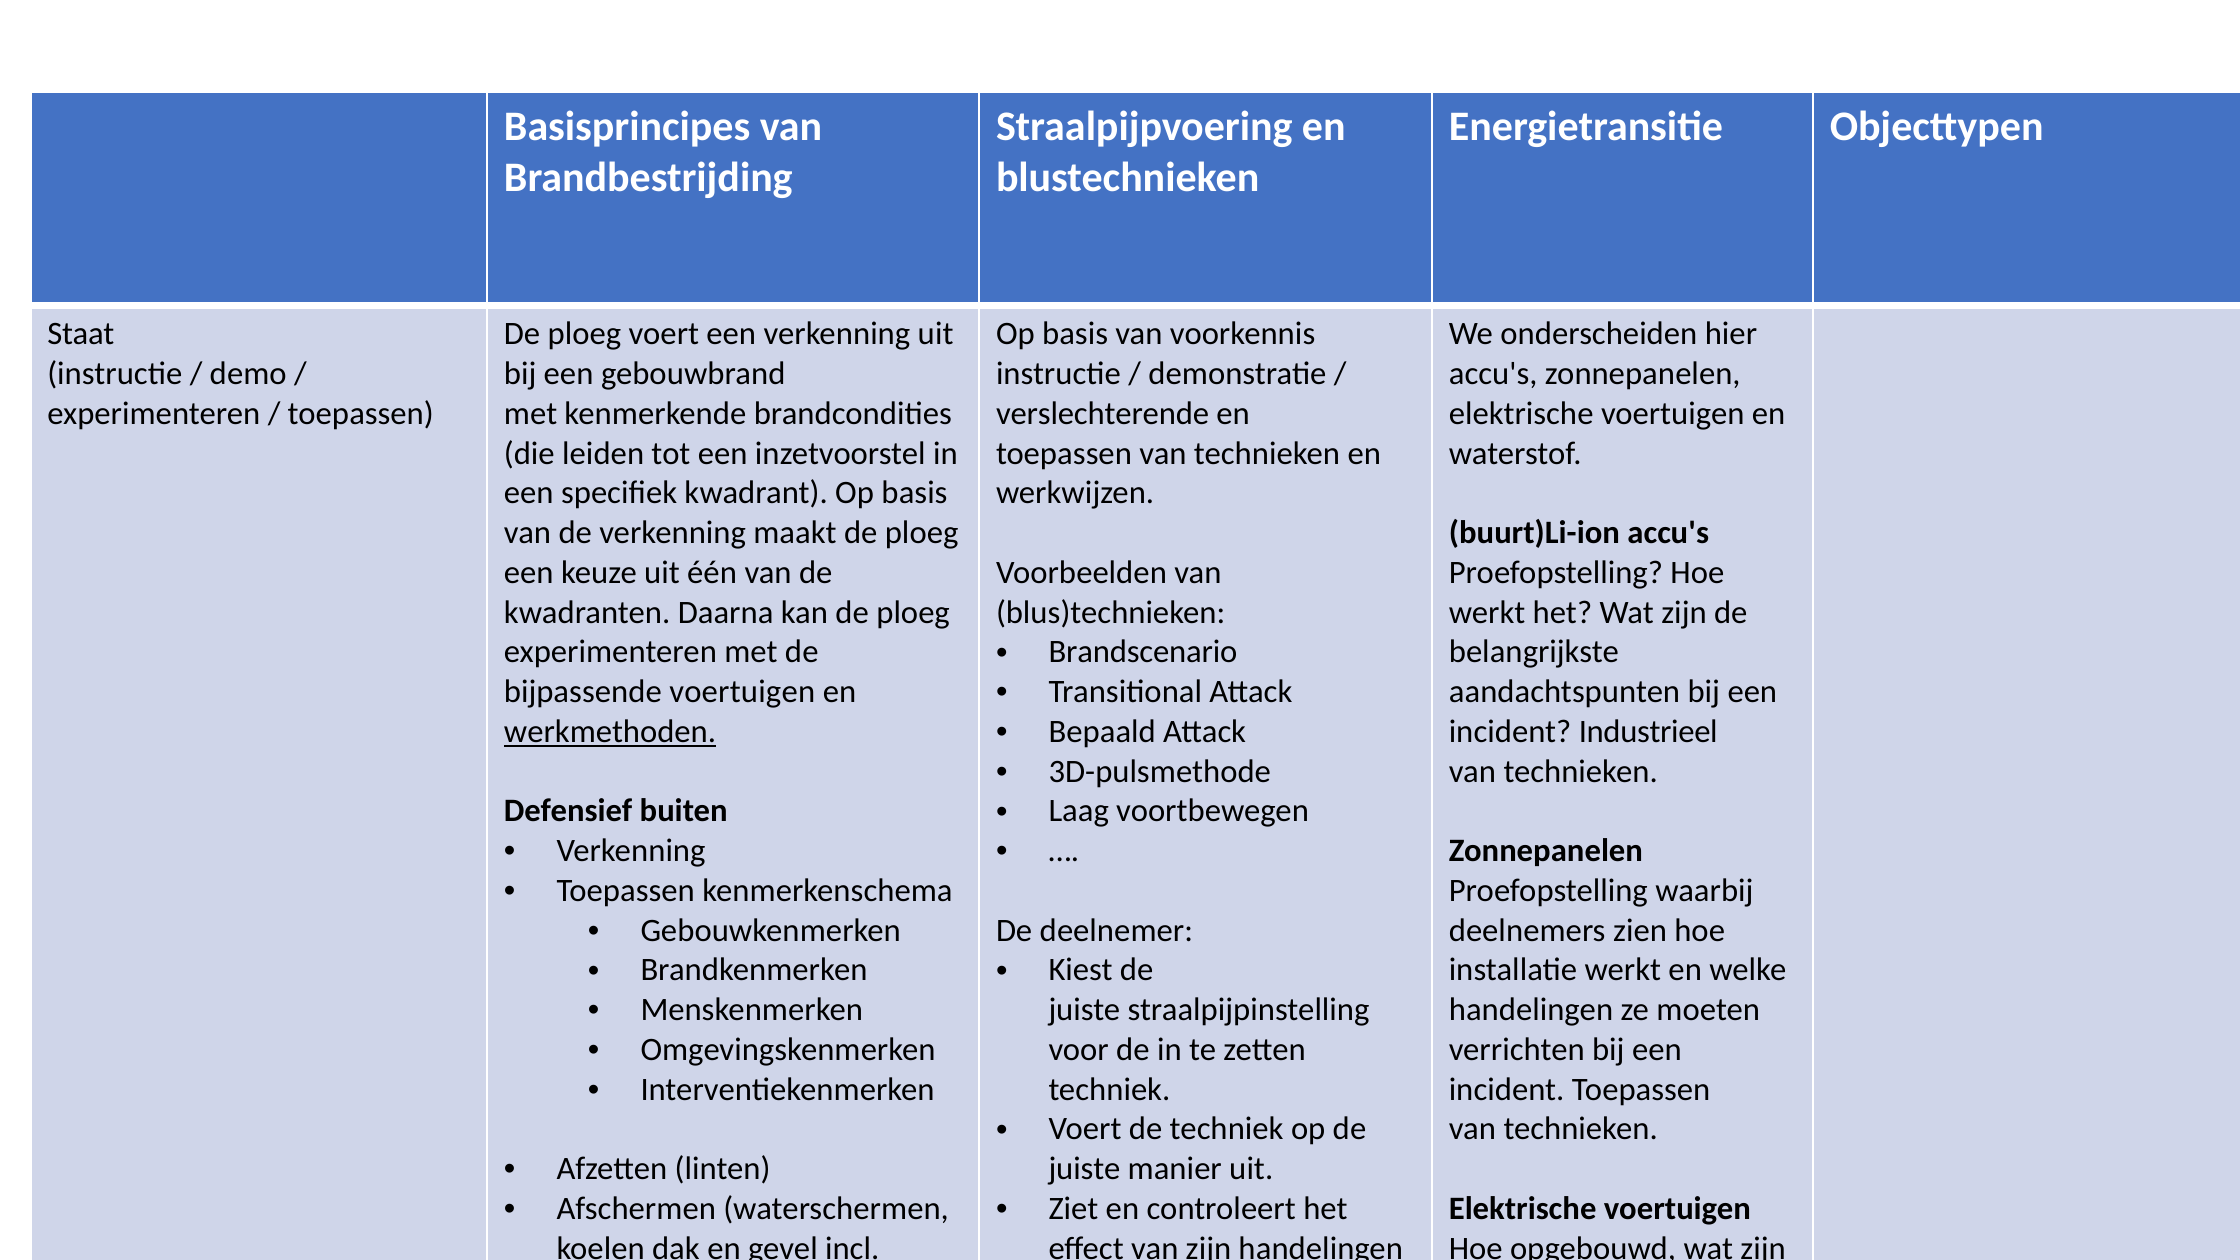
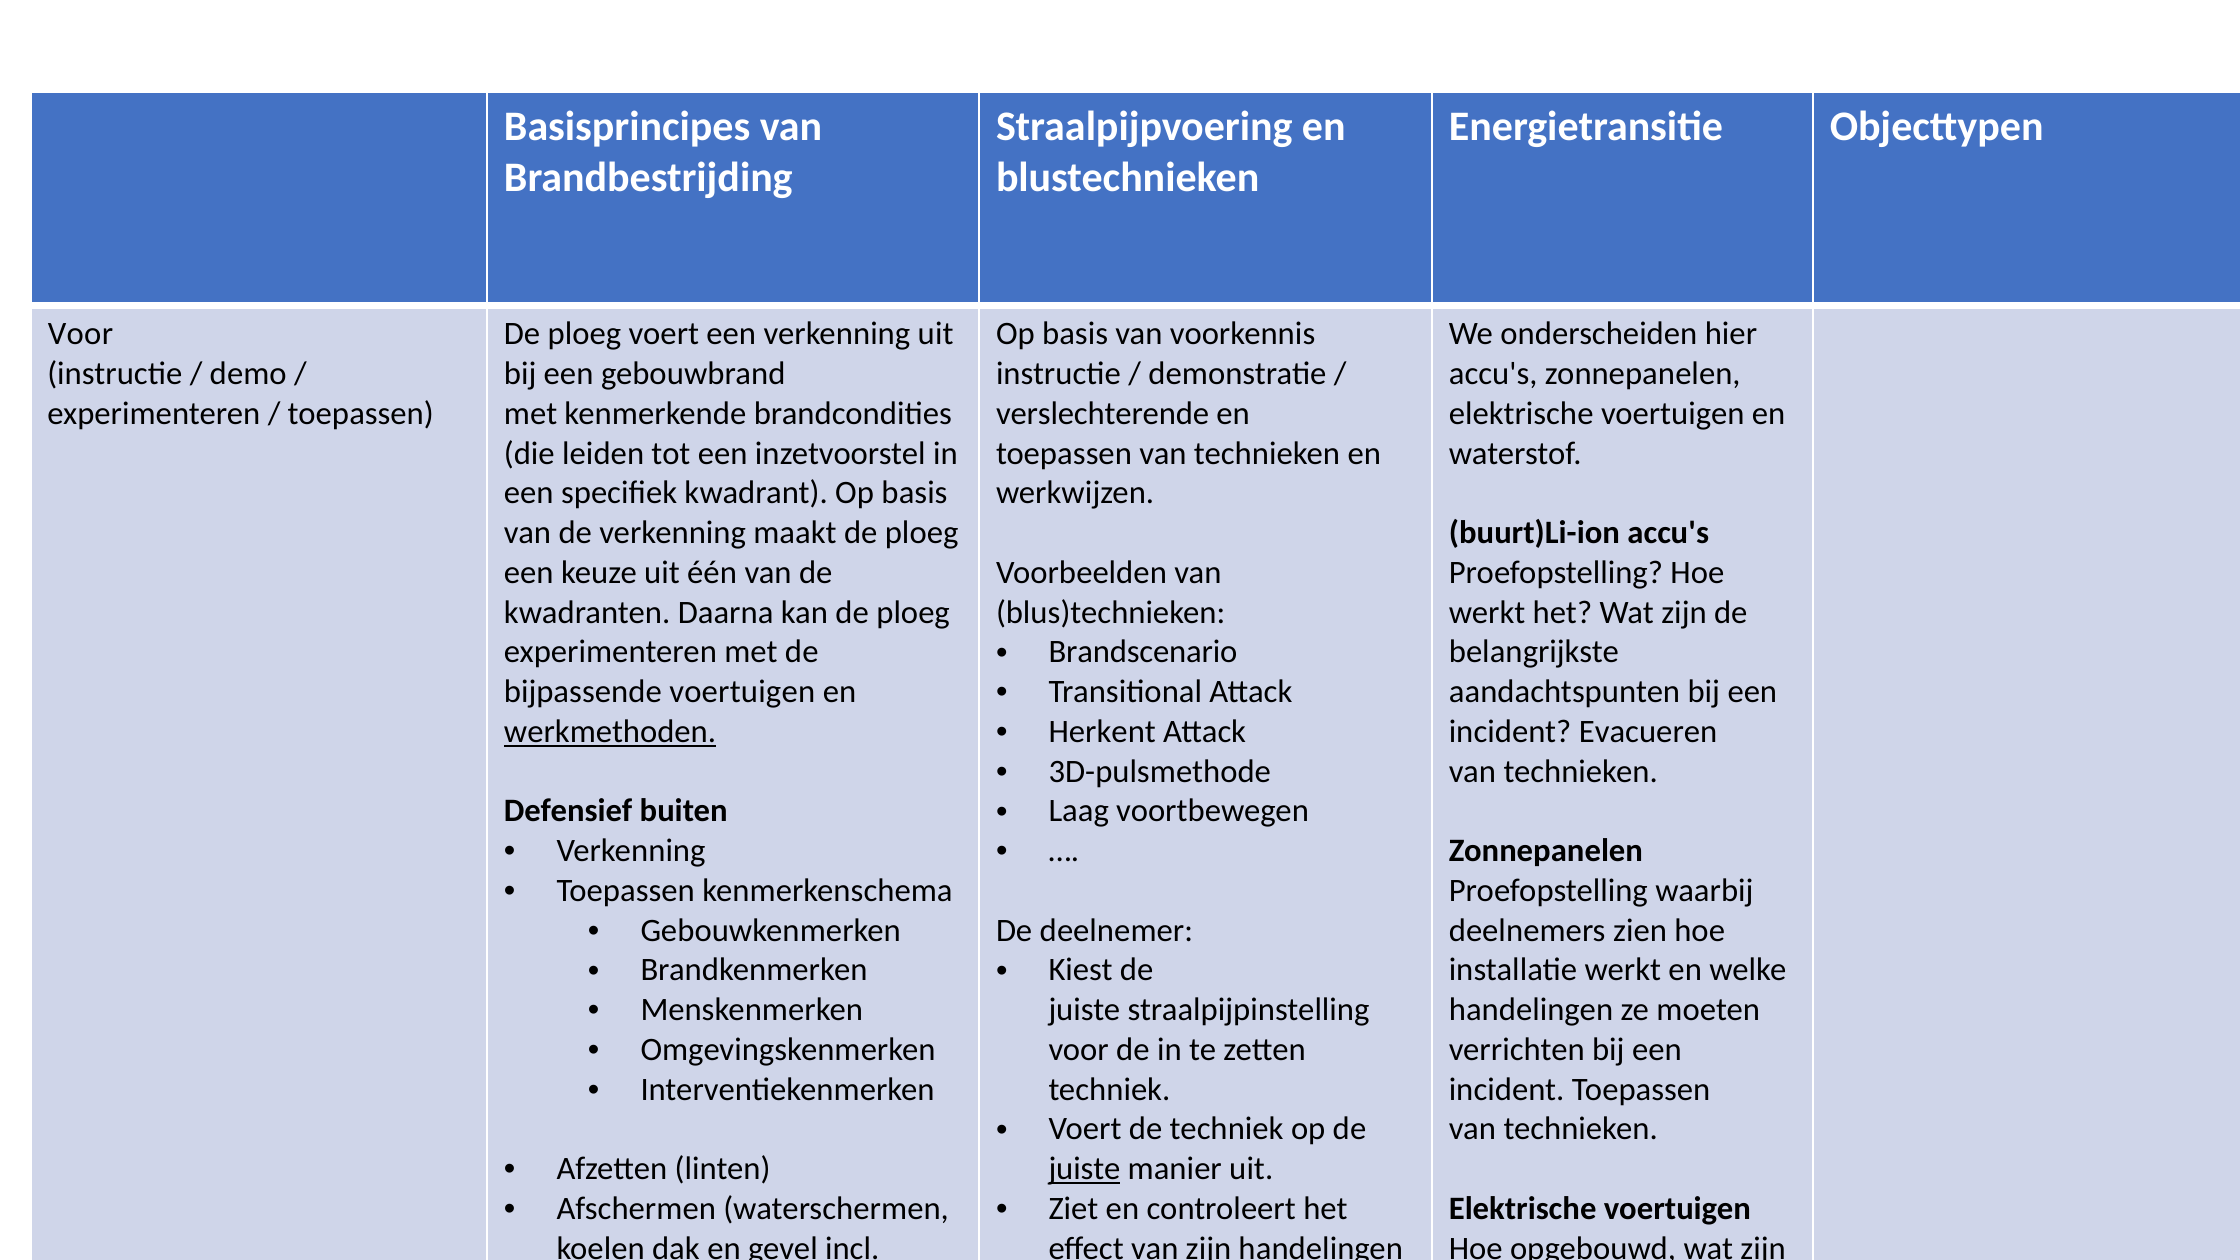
Staat at (81, 334): Staat -> Voor
Bepaald at (1102, 732): Bepaald -> Herkent
incident Industrieel: Industrieel -> Evacueren
juiste at (1084, 1169) underline: none -> present
